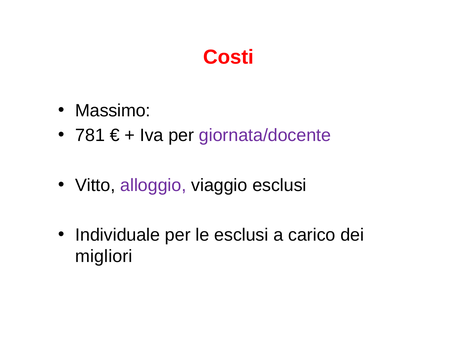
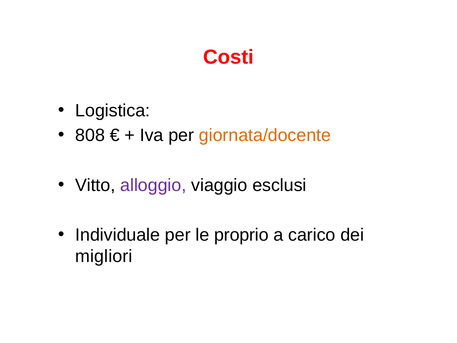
Massimo: Massimo -> Logistica
781: 781 -> 808
giornata/docente colour: purple -> orange
le esclusi: esclusi -> proprio
